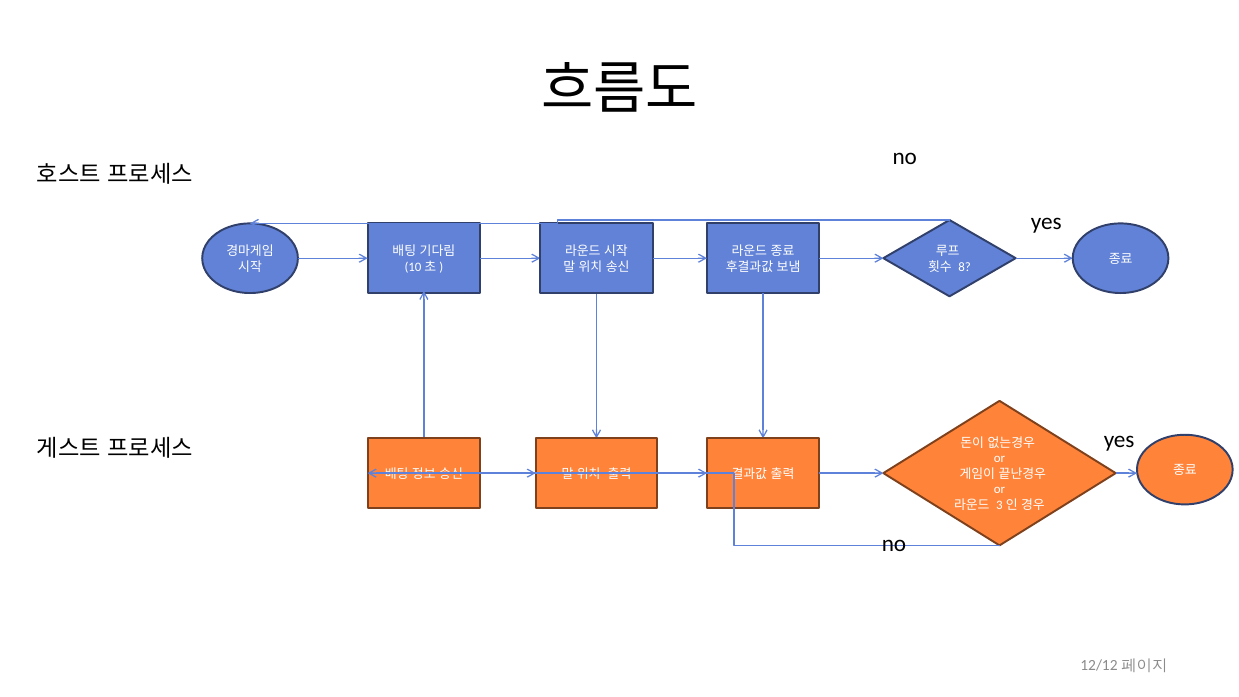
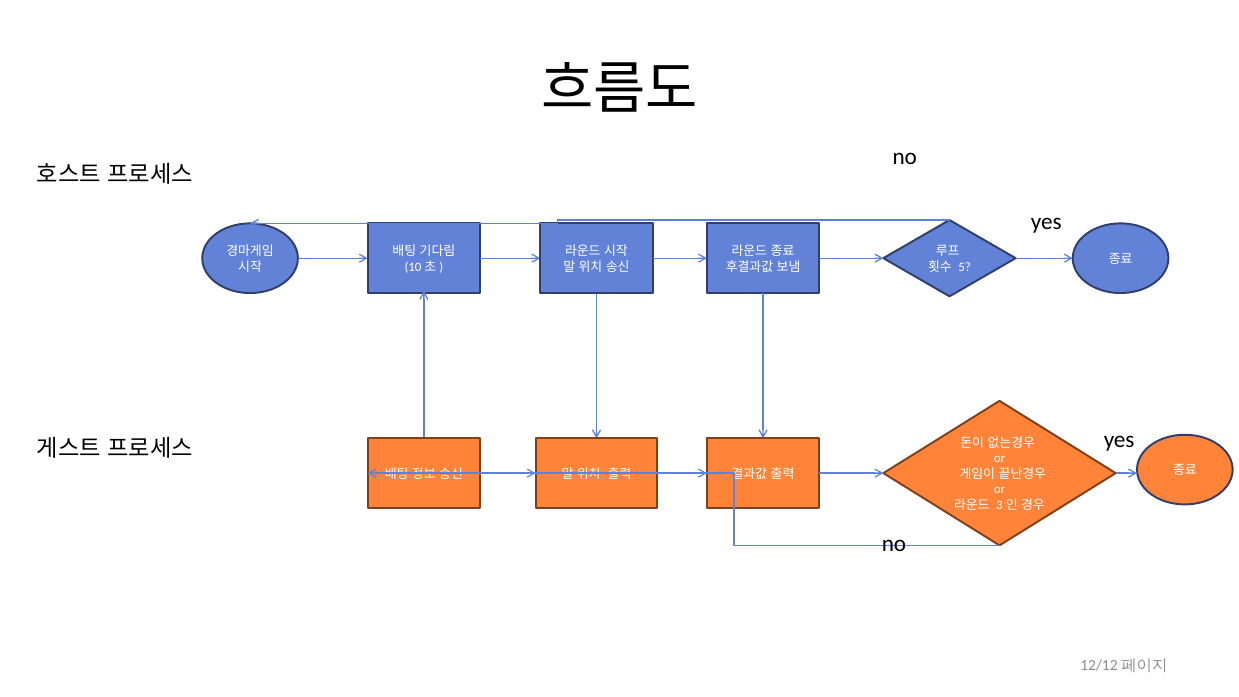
8: 8 -> 5
